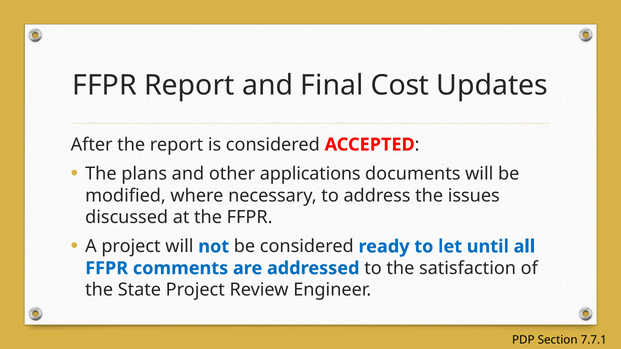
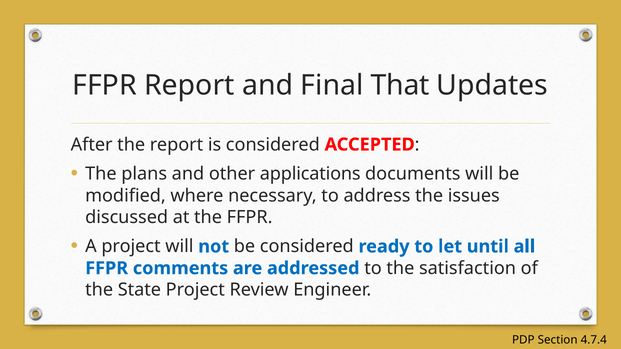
Cost: Cost -> That
7.7.1: 7.7.1 -> 4.7.4
